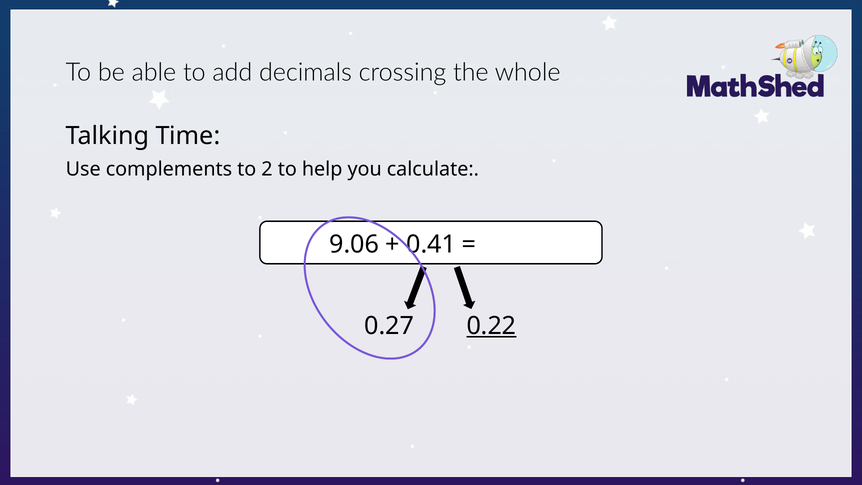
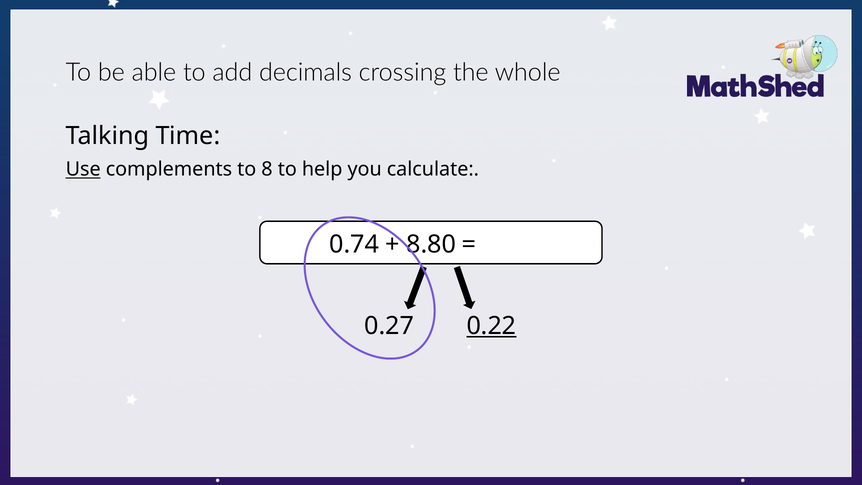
Use underline: none -> present
2: 2 -> 8
9.06: 9.06 -> 0.74
0.41: 0.41 -> 8.80
